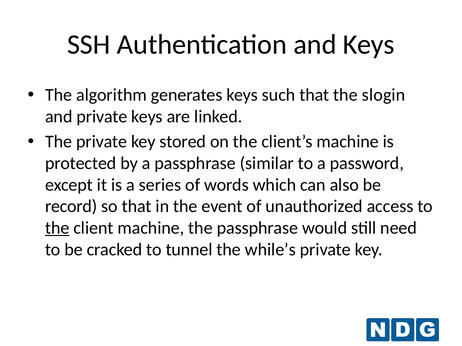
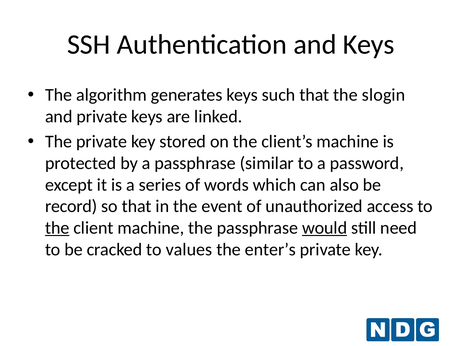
would underline: none -> present
tunnel: tunnel -> values
while’s: while’s -> enter’s
